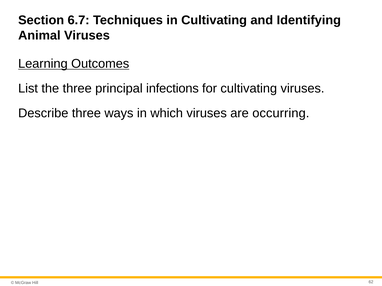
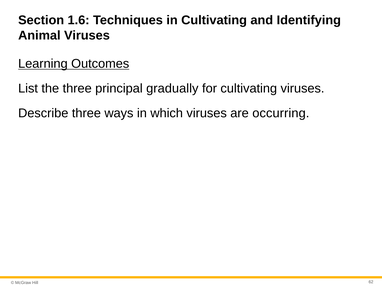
6.7: 6.7 -> 1.6
infections: infections -> gradually
